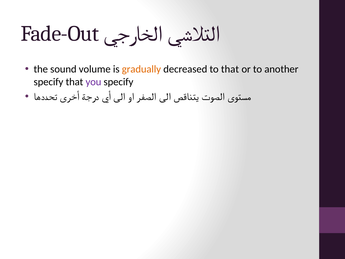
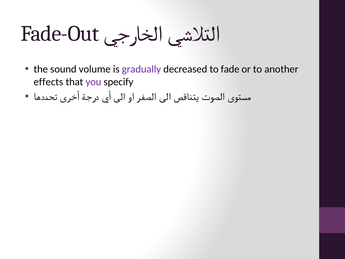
gradually colour: orange -> purple
to that: that -> fade
specify at (48, 82): specify -> effects
